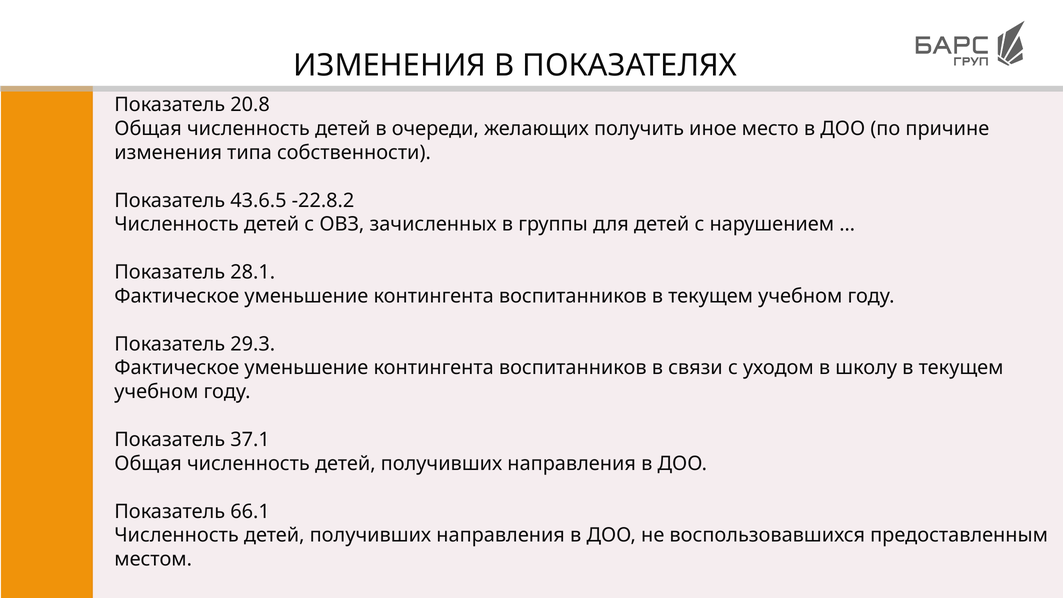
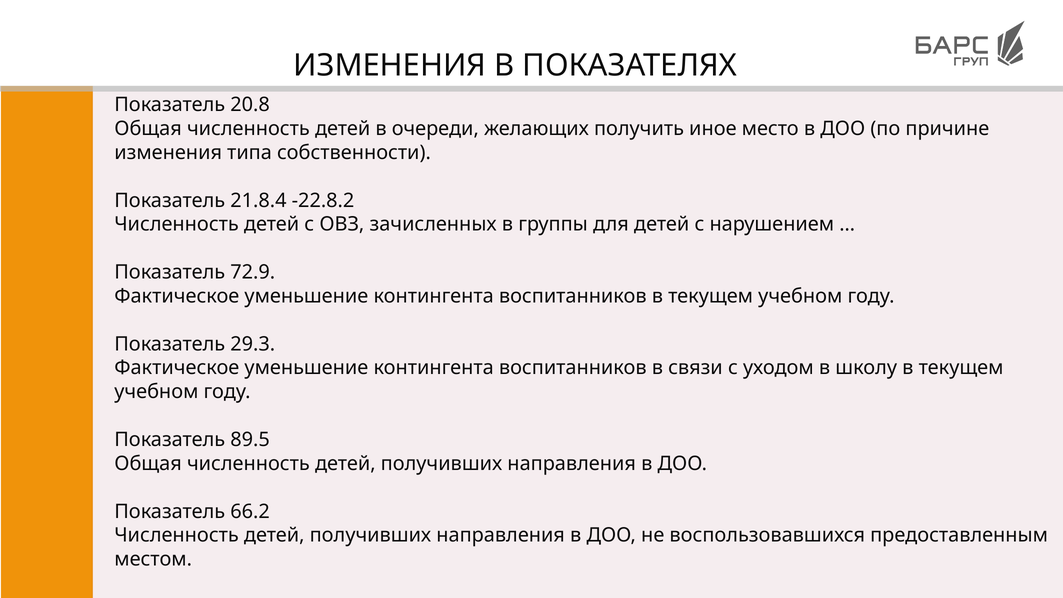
43.6.5: 43.6.5 -> 21.8.4
28.1: 28.1 -> 72.9
37.1: 37.1 -> 89.5
66.1: 66.1 -> 66.2
